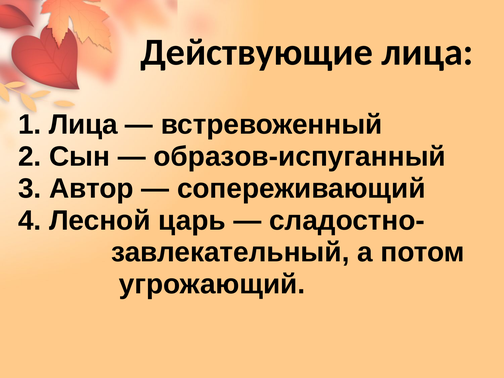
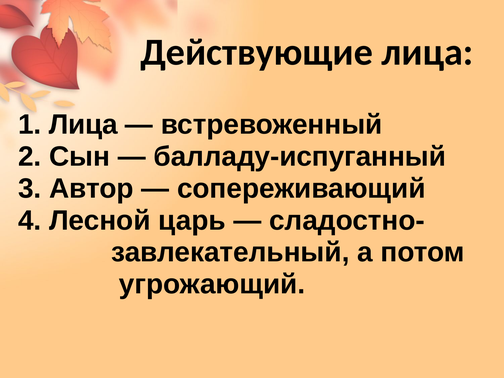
образов-испуганный: образов-испуганный -> балладу-испуганный
